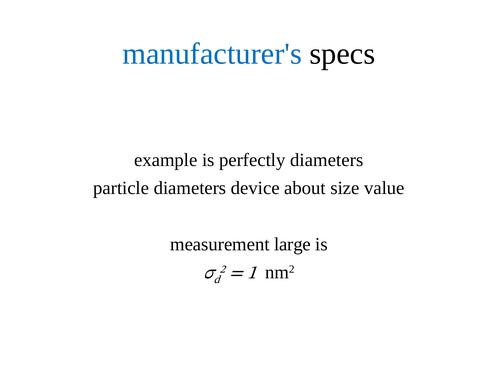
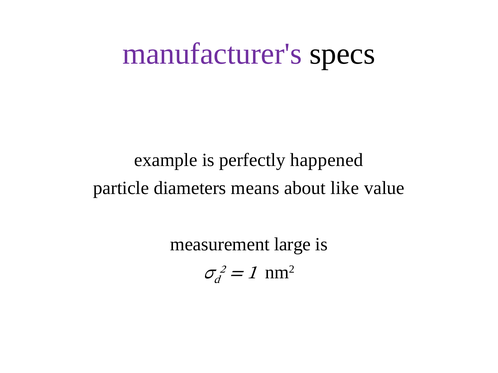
manufacturer's colour: blue -> purple
perfectly diameters: diameters -> happened
device: device -> means
size: size -> like
